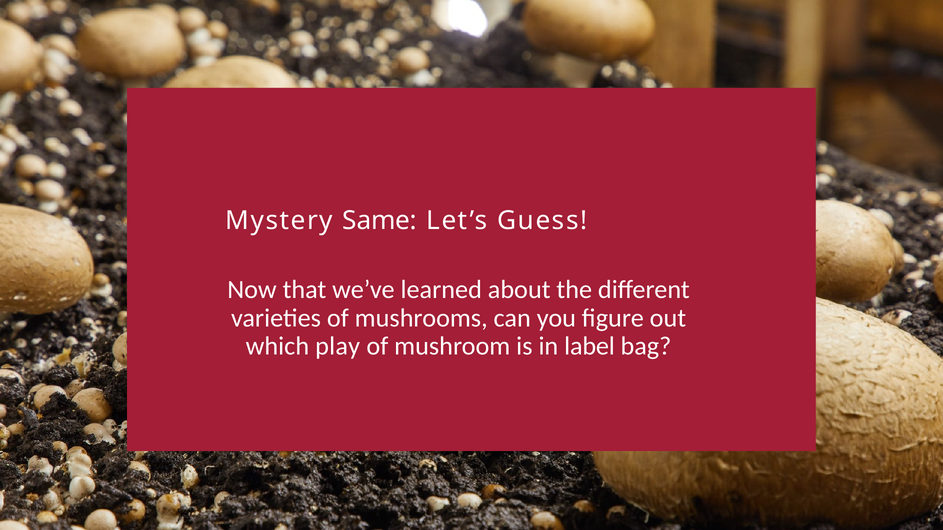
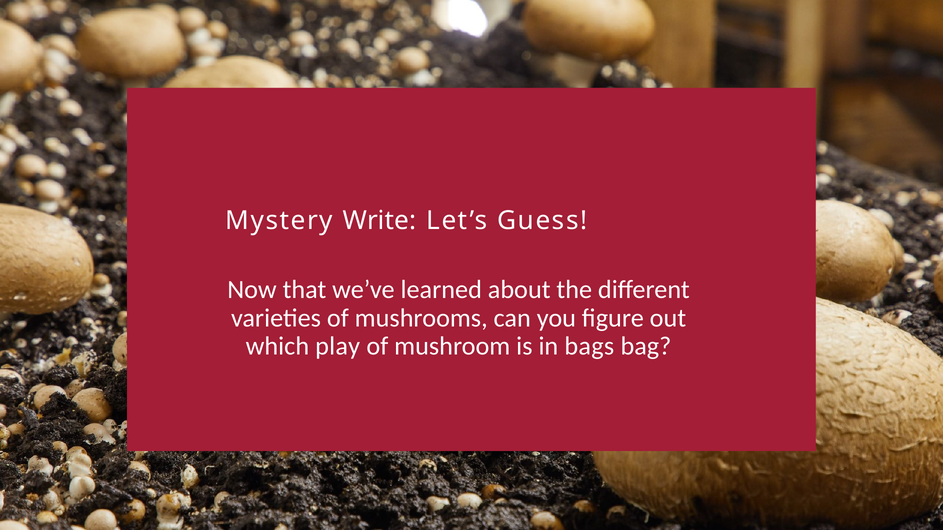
Same: Same -> Write
label: label -> bags
